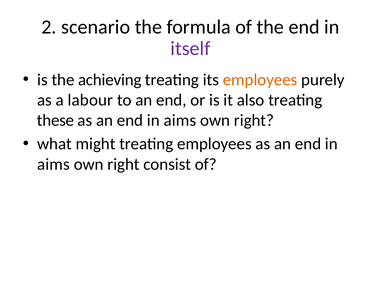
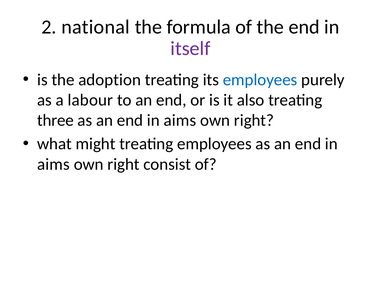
scenario: scenario -> national
achieving: achieving -> adoption
employees at (260, 80) colour: orange -> blue
these: these -> three
